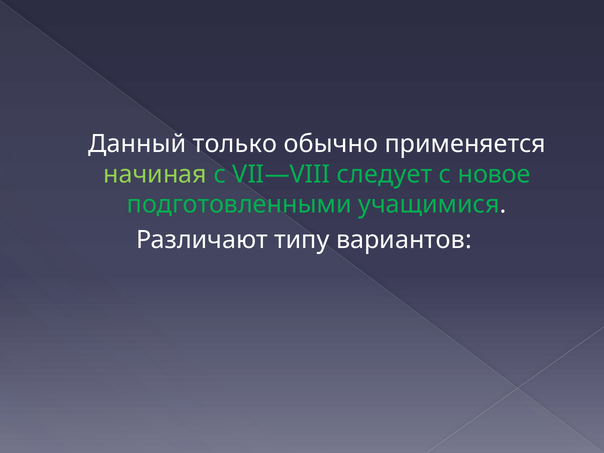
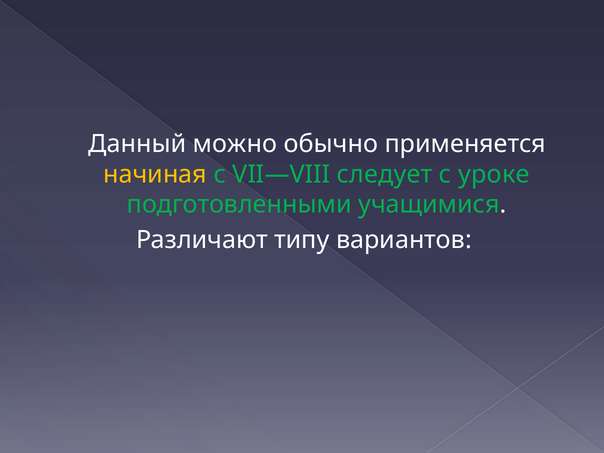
только: только -> можно
начиная colour: light green -> yellow
новое: новое -> уроке
